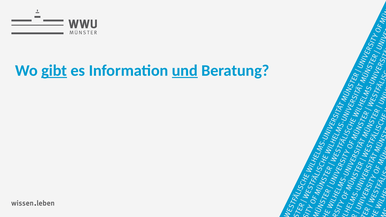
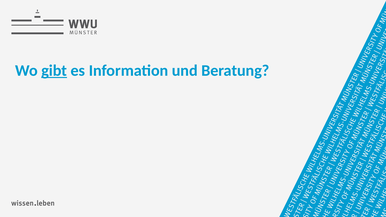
und underline: present -> none
